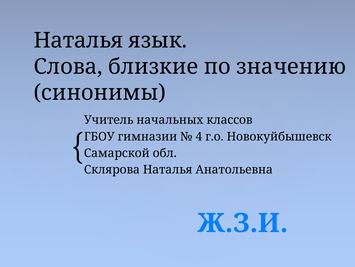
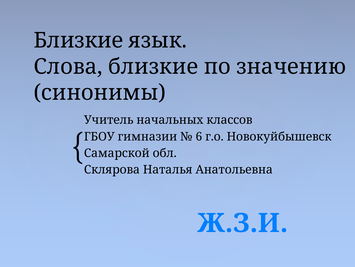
Наталья at (78, 40): Наталья -> Близкие
4: 4 -> 6
